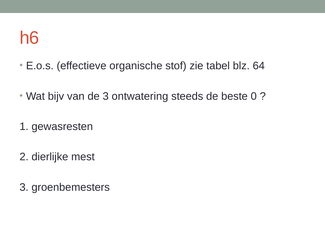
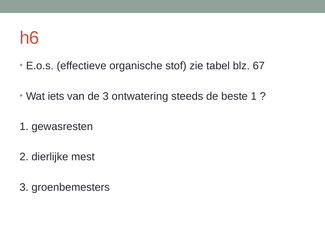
64: 64 -> 67
bijv: bijv -> iets
beste 0: 0 -> 1
